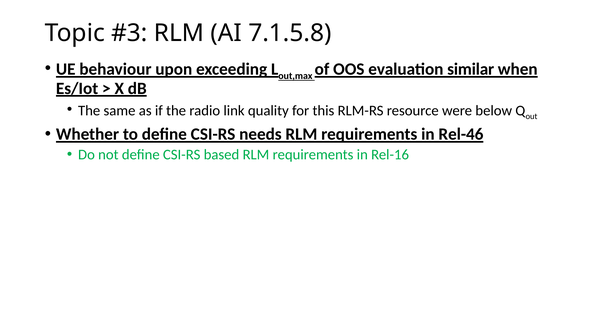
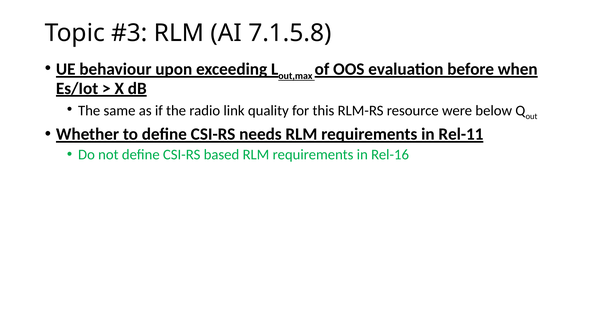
similar: similar -> before
Rel-46: Rel-46 -> Rel-11
